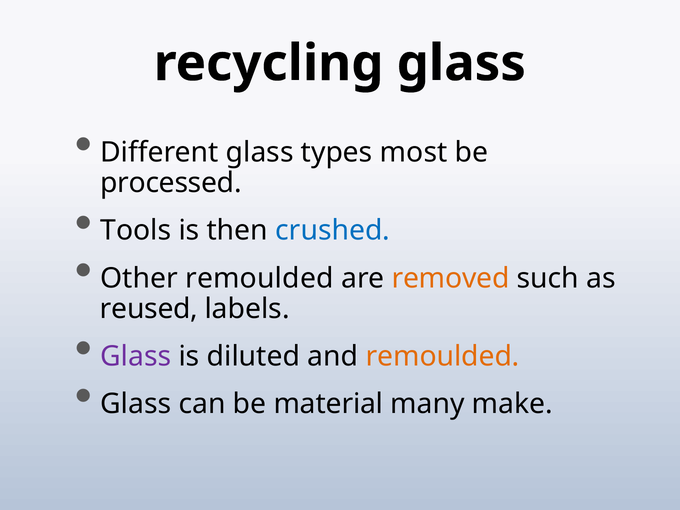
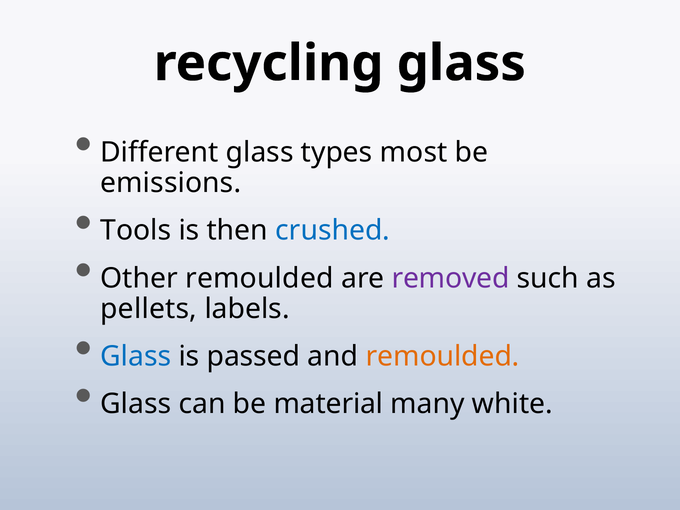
processed: processed -> emissions
removed colour: orange -> purple
reused: reused -> pellets
Glass at (136, 356) colour: purple -> blue
diluted: diluted -> passed
make: make -> white
